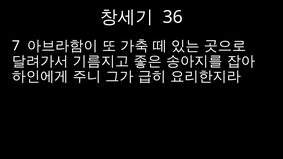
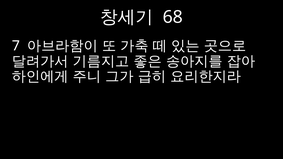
36: 36 -> 68
